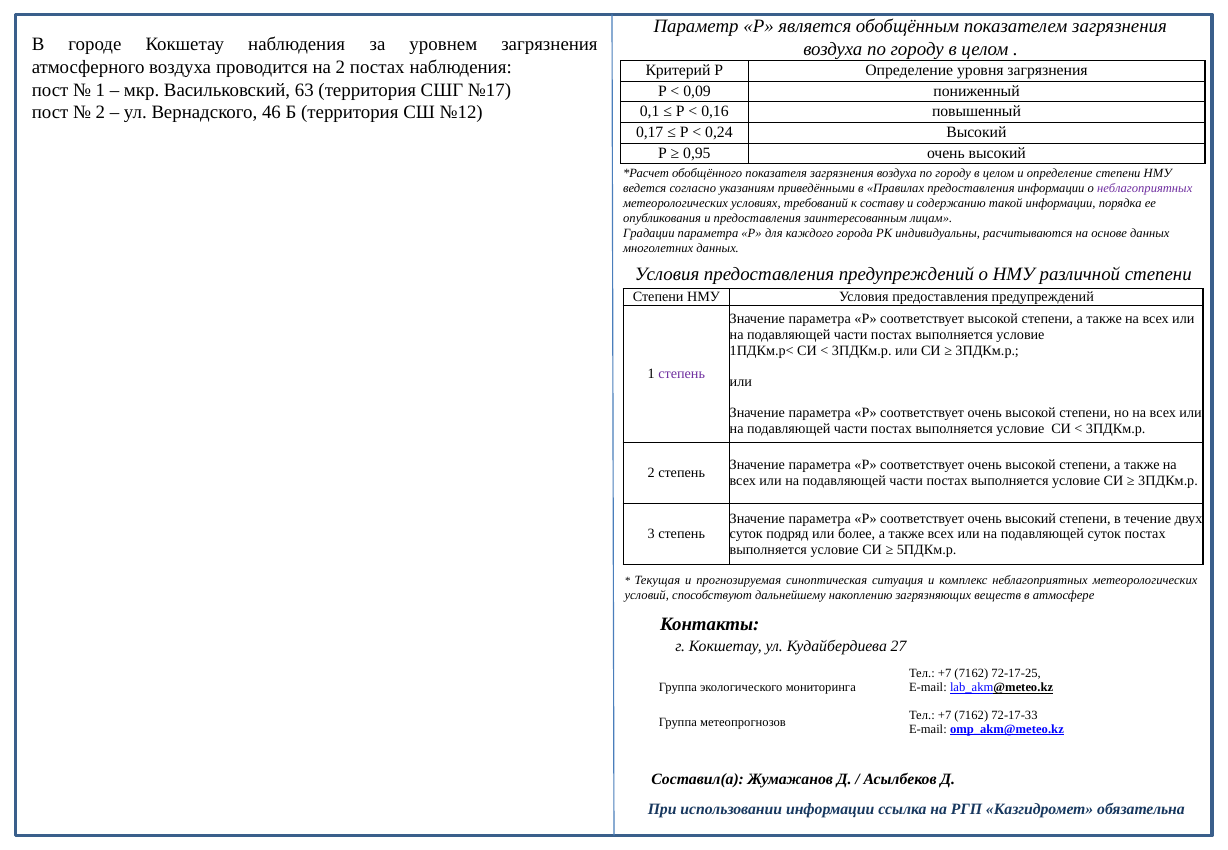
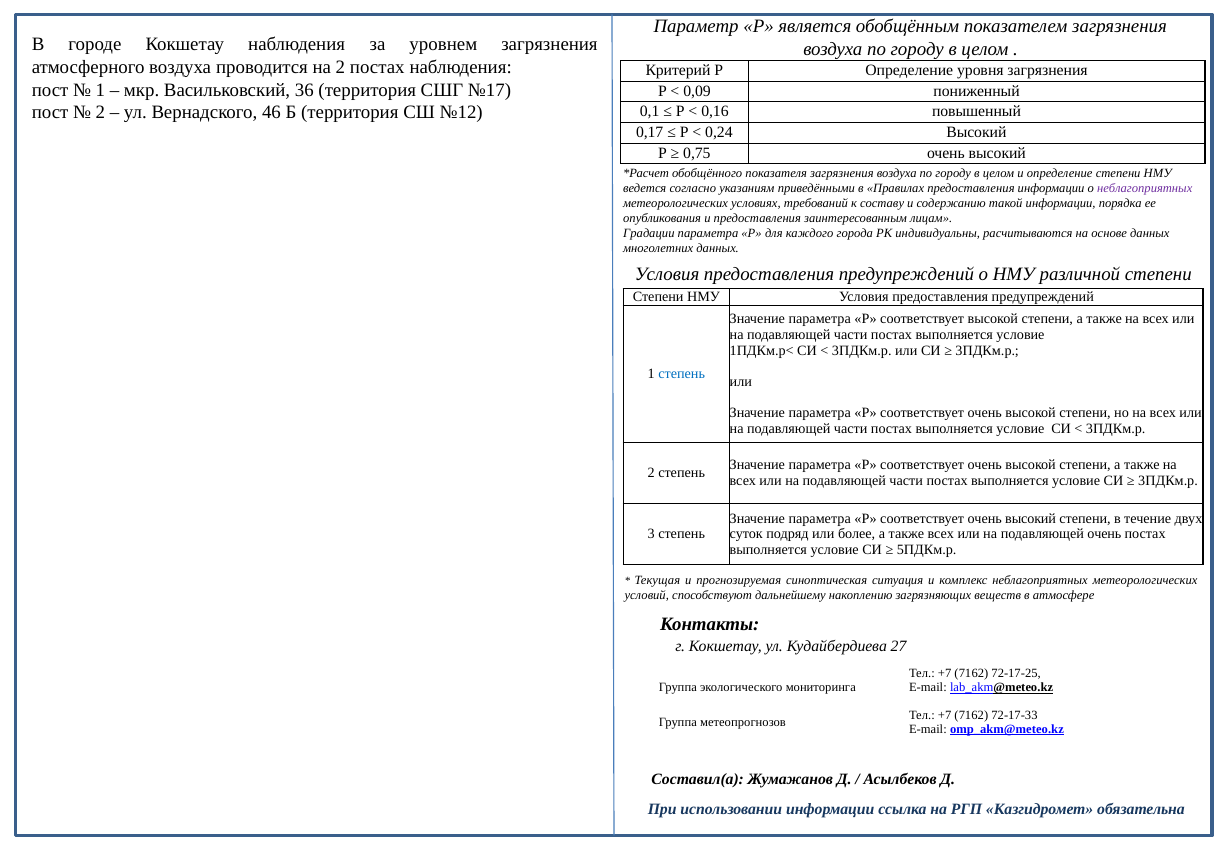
63: 63 -> 36
0,95: 0,95 -> 0,75
степень at (682, 374) colour: purple -> blue
подавляющей суток: суток -> очень
